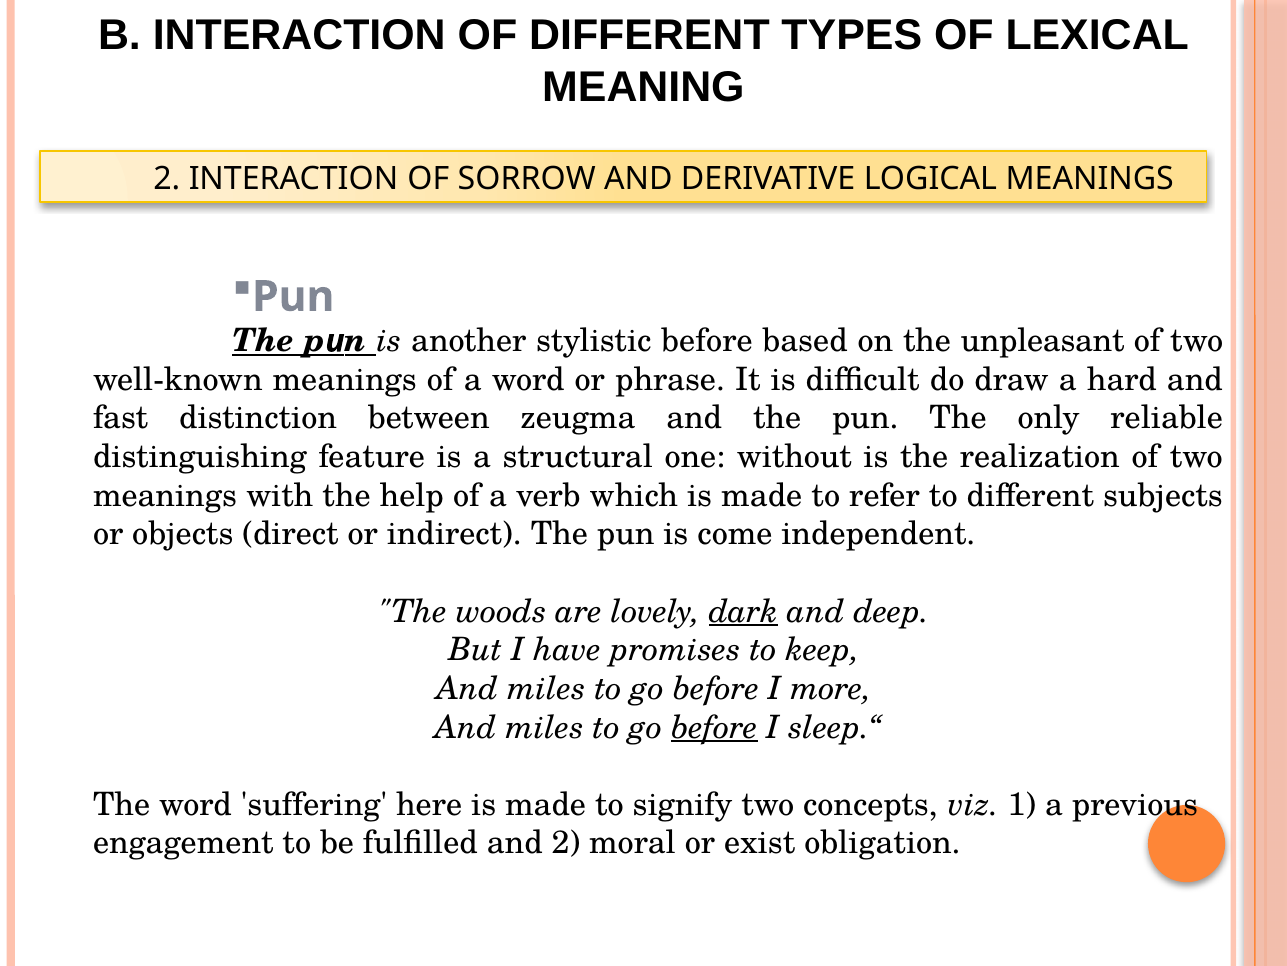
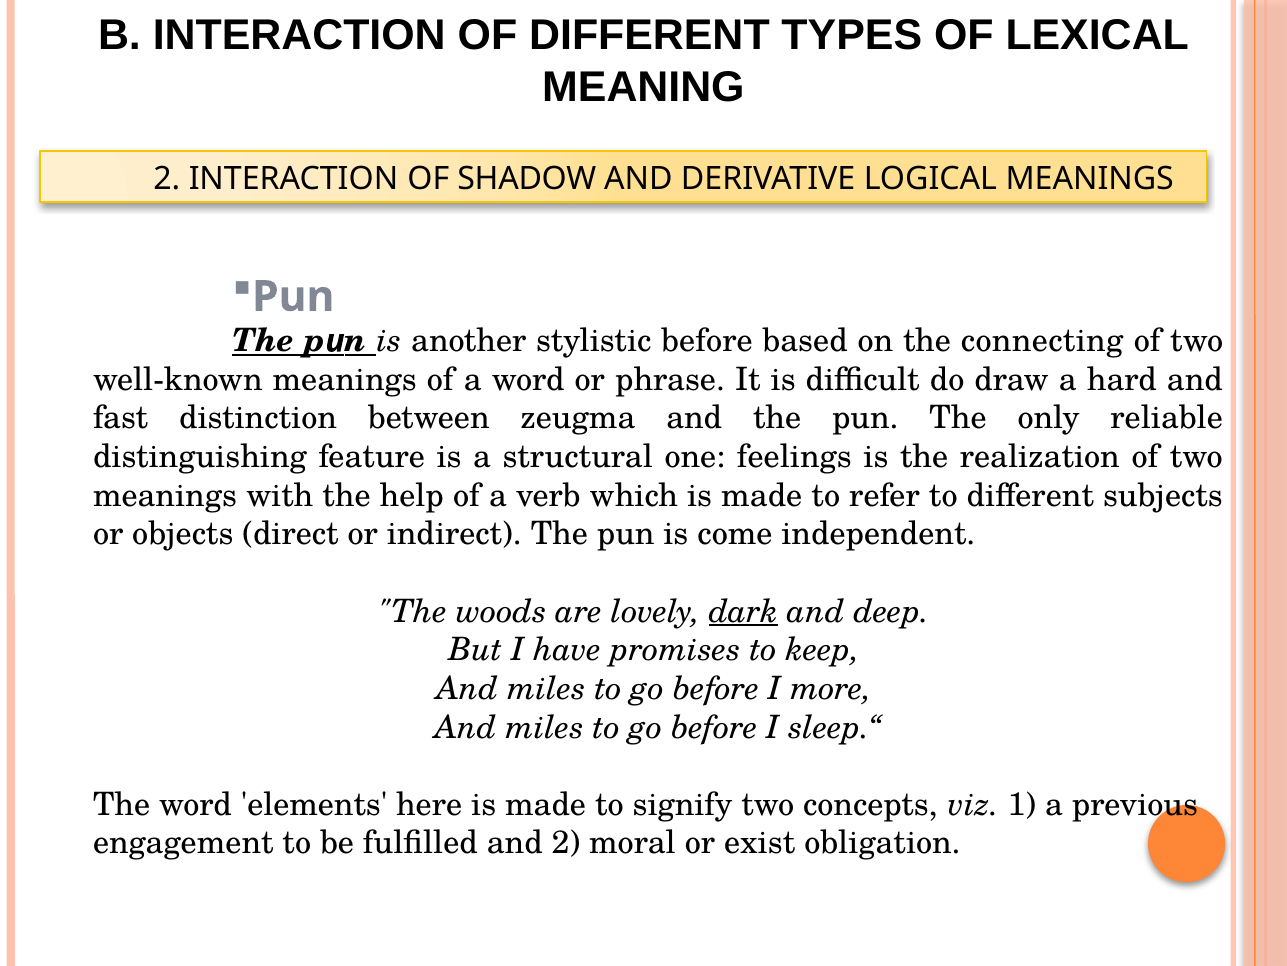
SORROW: SORROW -> SHADOW
unpleasant: unpleasant -> connecting
without: without -> feelings
before at (714, 727) underline: present -> none
suffering: suffering -> elements
